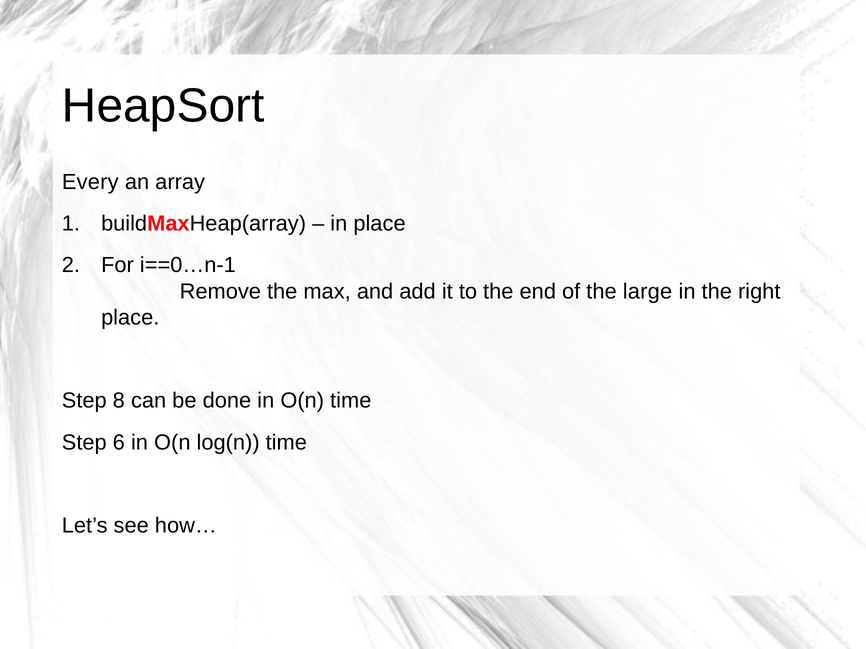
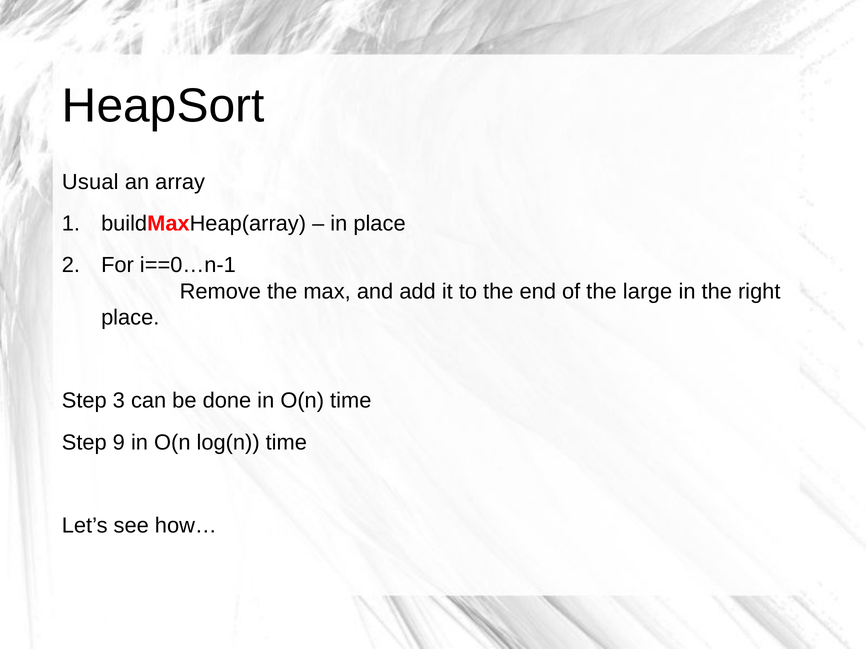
Every: Every -> Usual
8: 8 -> 3
6: 6 -> 9
